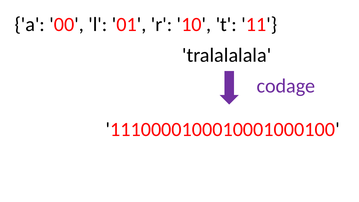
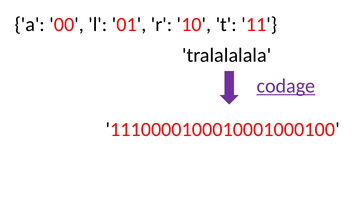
codage underline: none -> present
